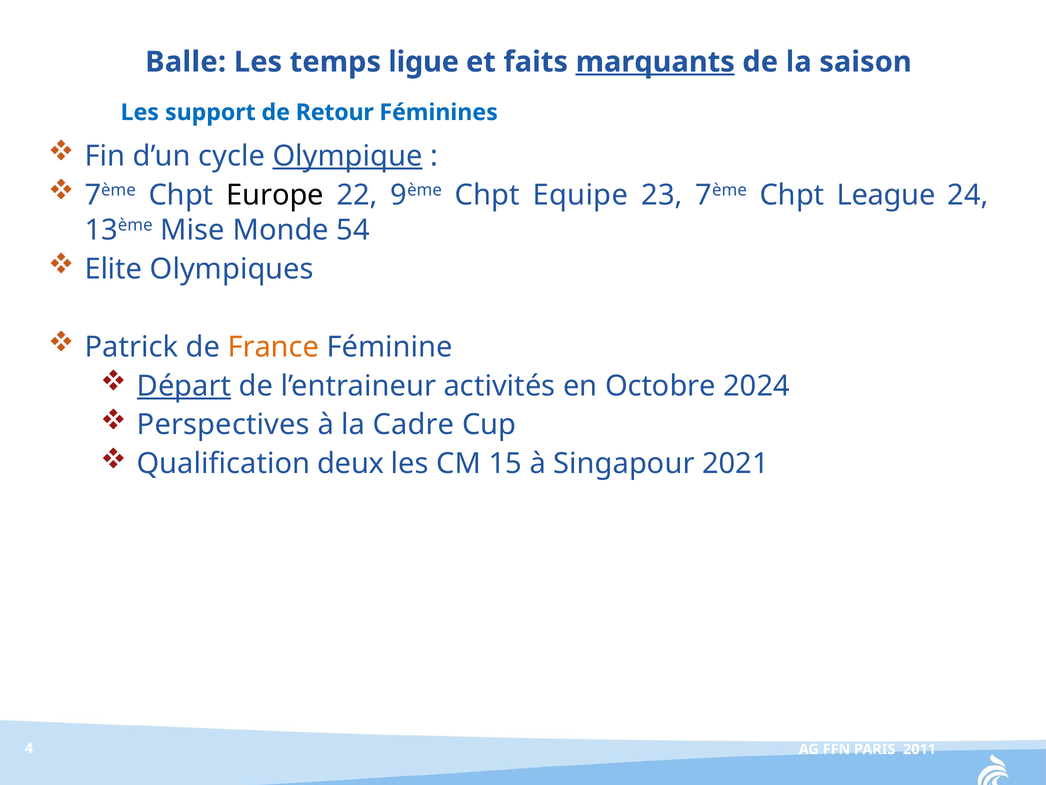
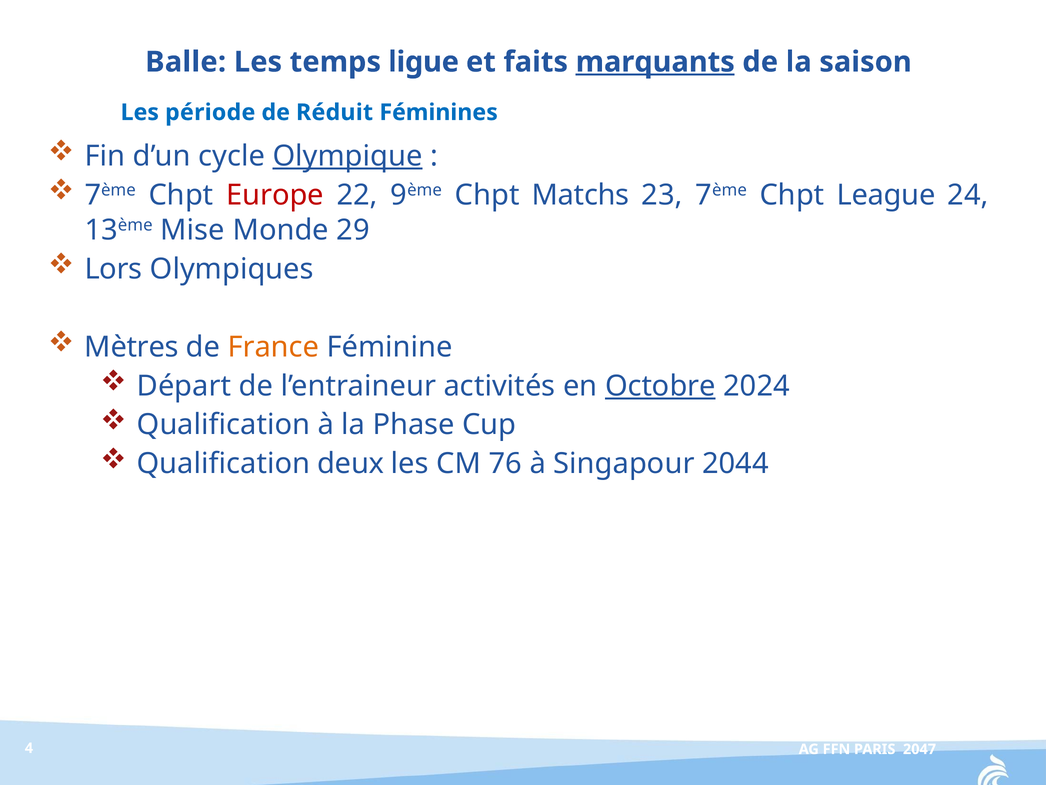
support: support -> période
Retour: Retour -> Réduit
Europe colour: black -> red
Equipe: Equipe -> Matchs
54: 54 -> 29
Elite: Elite -> Lors
Patrick: Patrick -> Mètres
Départ underline: present -> none
Octobre underline: none -> present
Perspectives at (223, 425): Perspectives -> Qualification
Cadre: Cadre -> Phase
15: 15 -> 76
2021: 2021 -> 2044
2011: 2011 -> 2047
